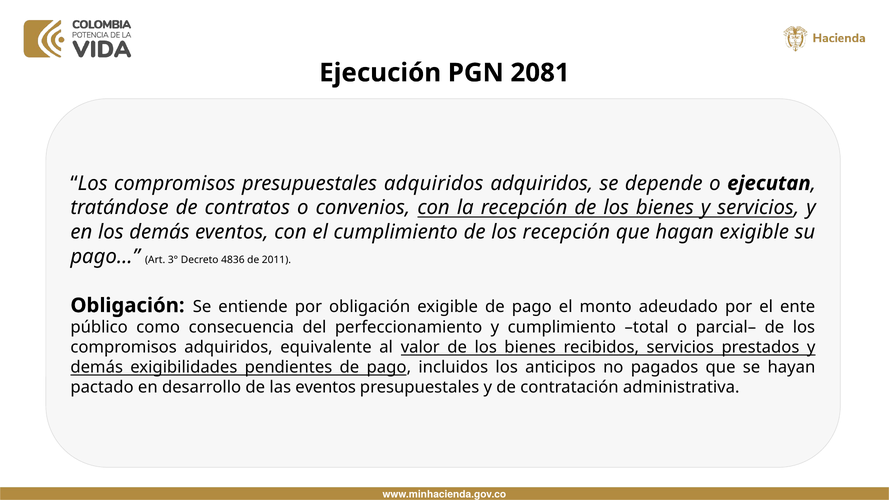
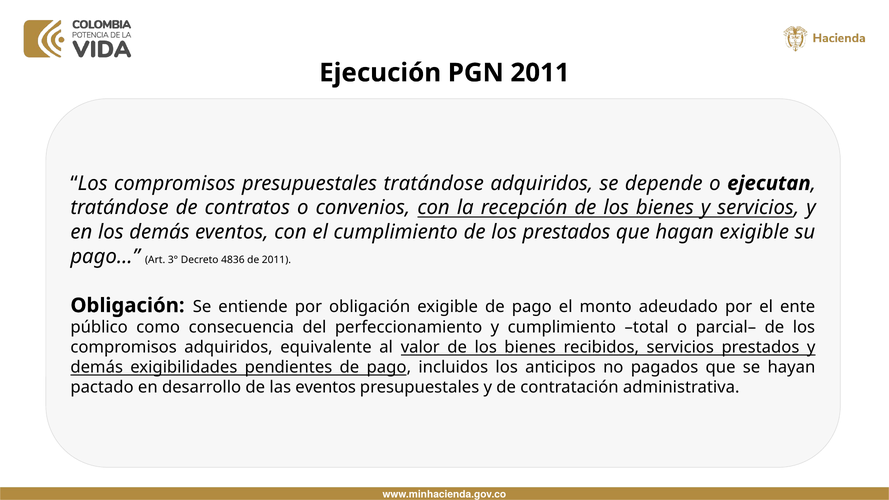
PGN 2081: 2081 -> 2011
presupuestales adquiridos: adquiridos -> tratándose
los recepción: recepción -> prestados
